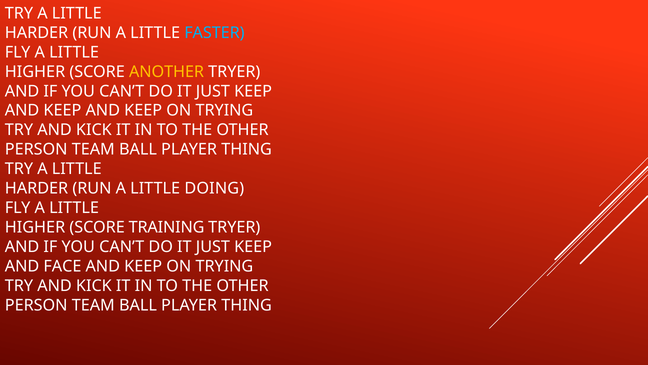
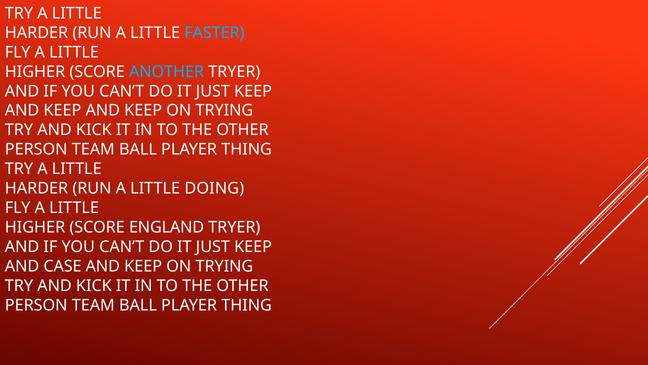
ANOTHER colour: yellow -> light blue
TRAINING: TRAINING -> ENGLAND
FACE: FACE -> CASE
